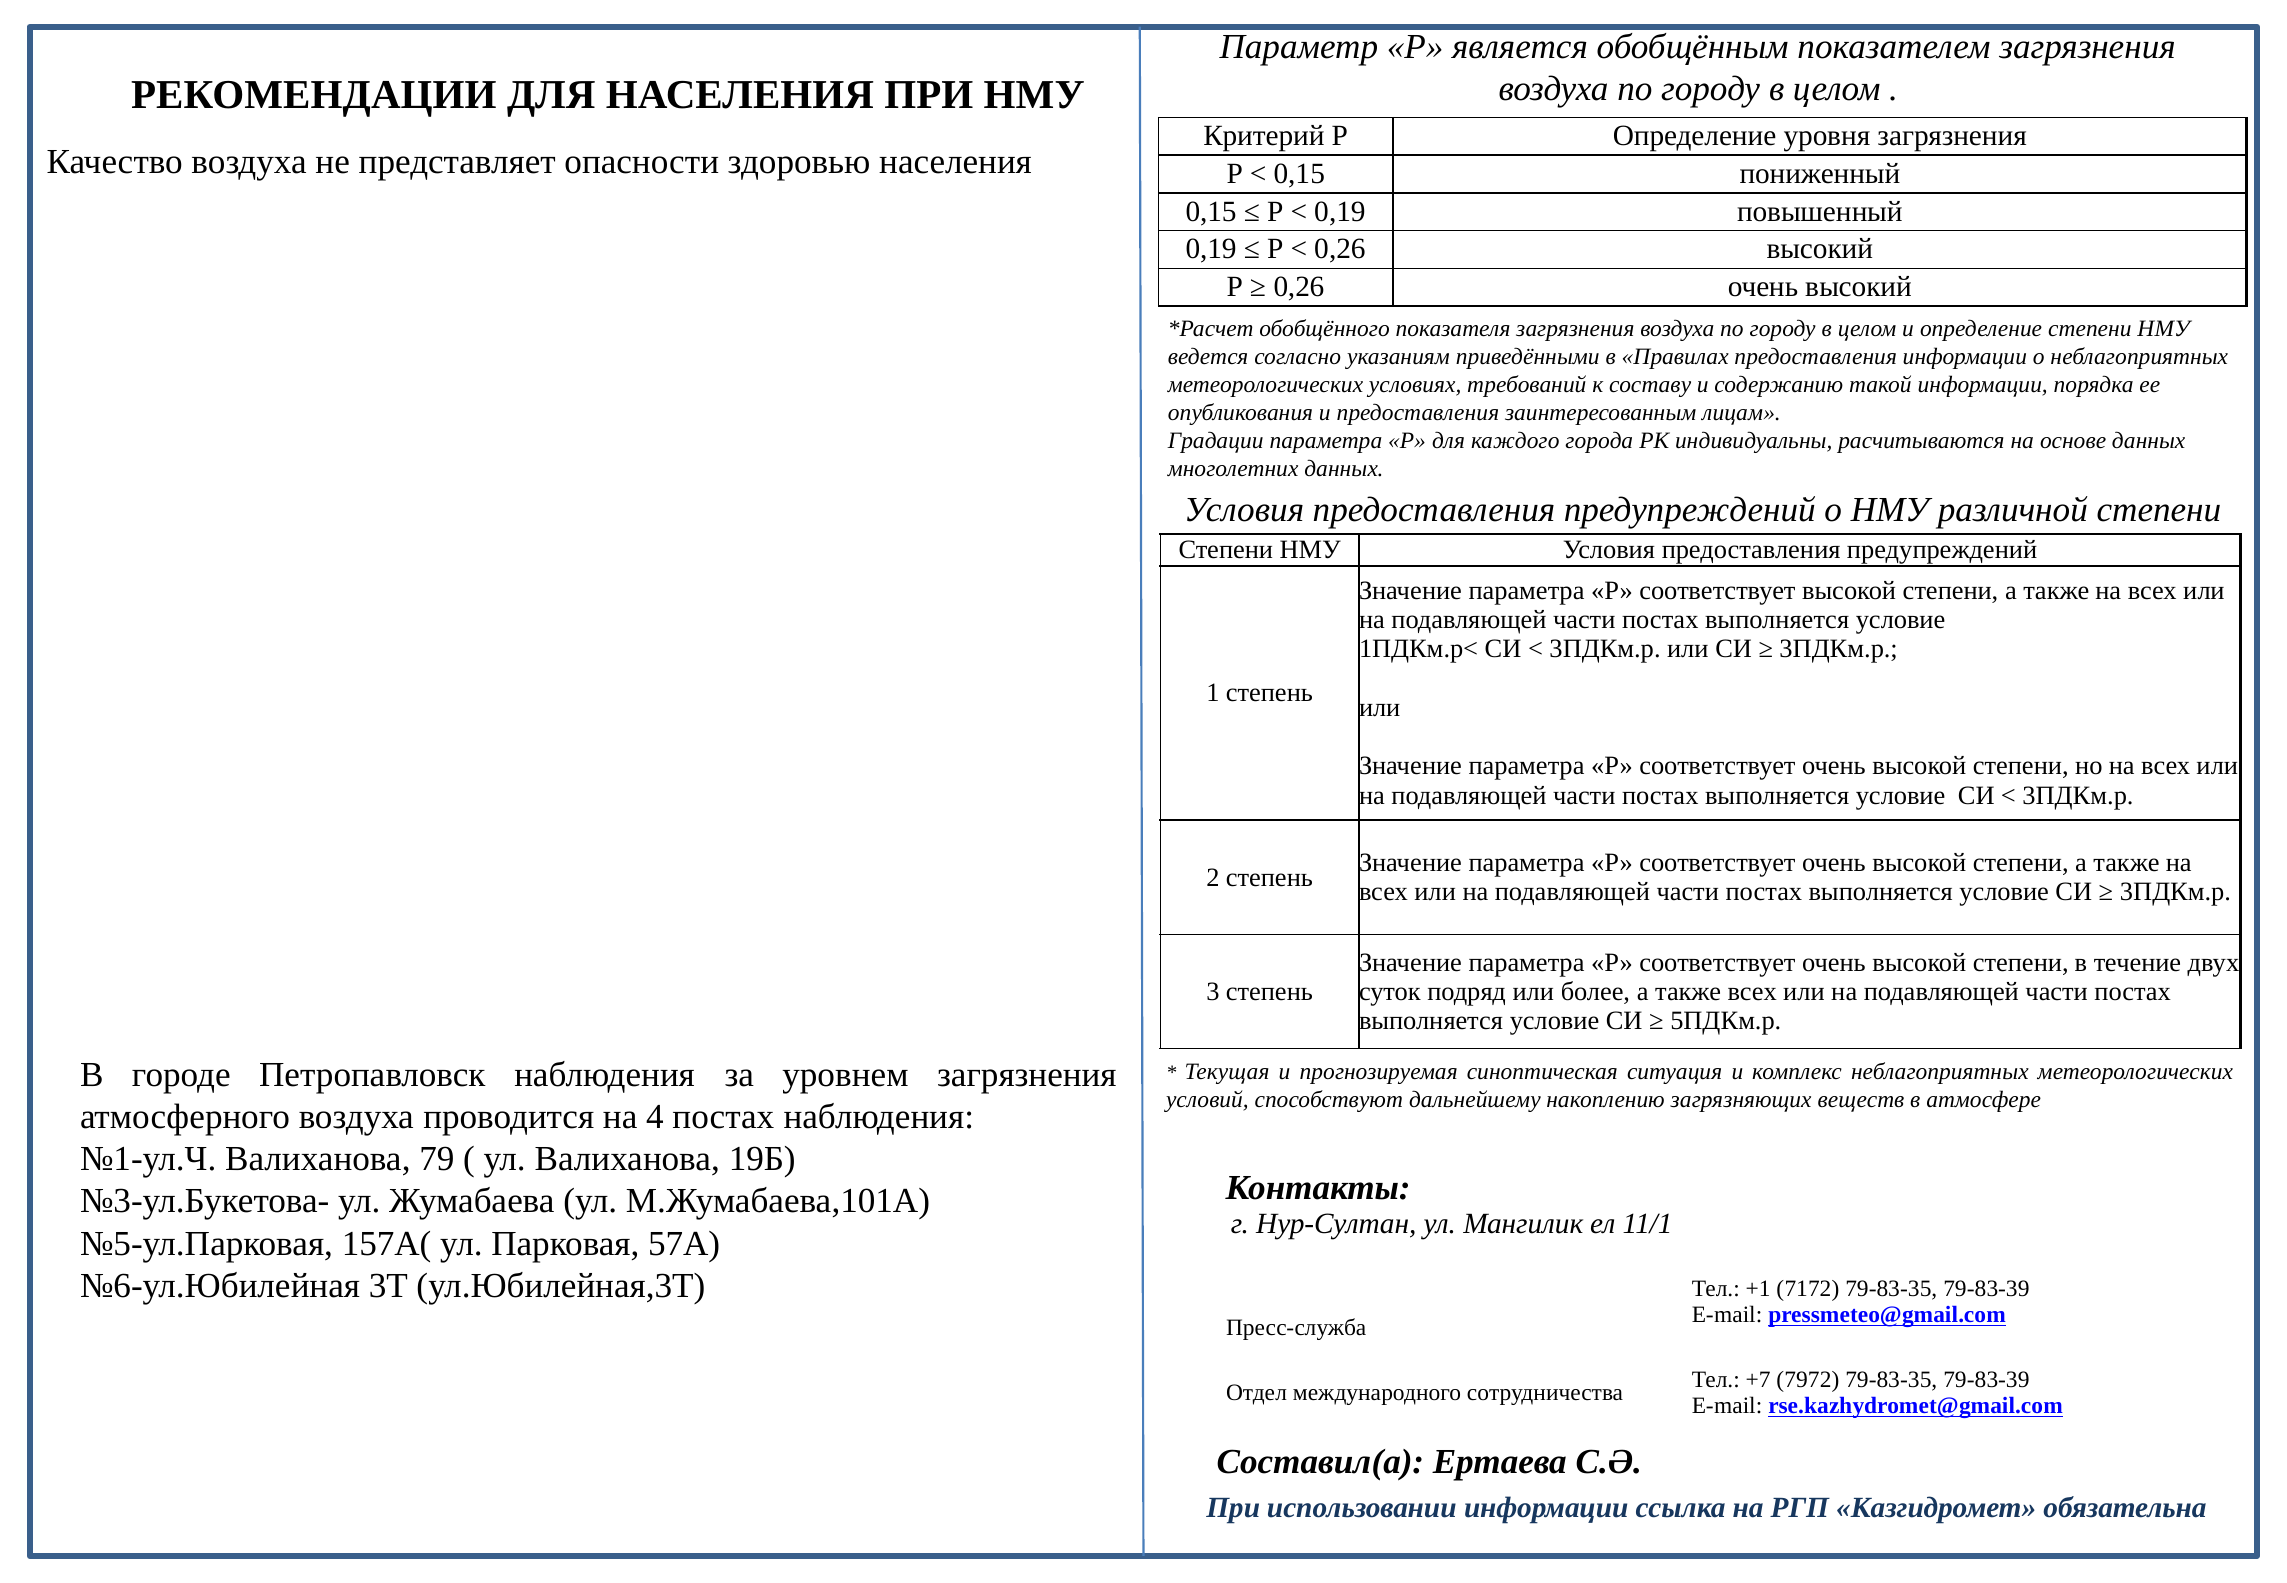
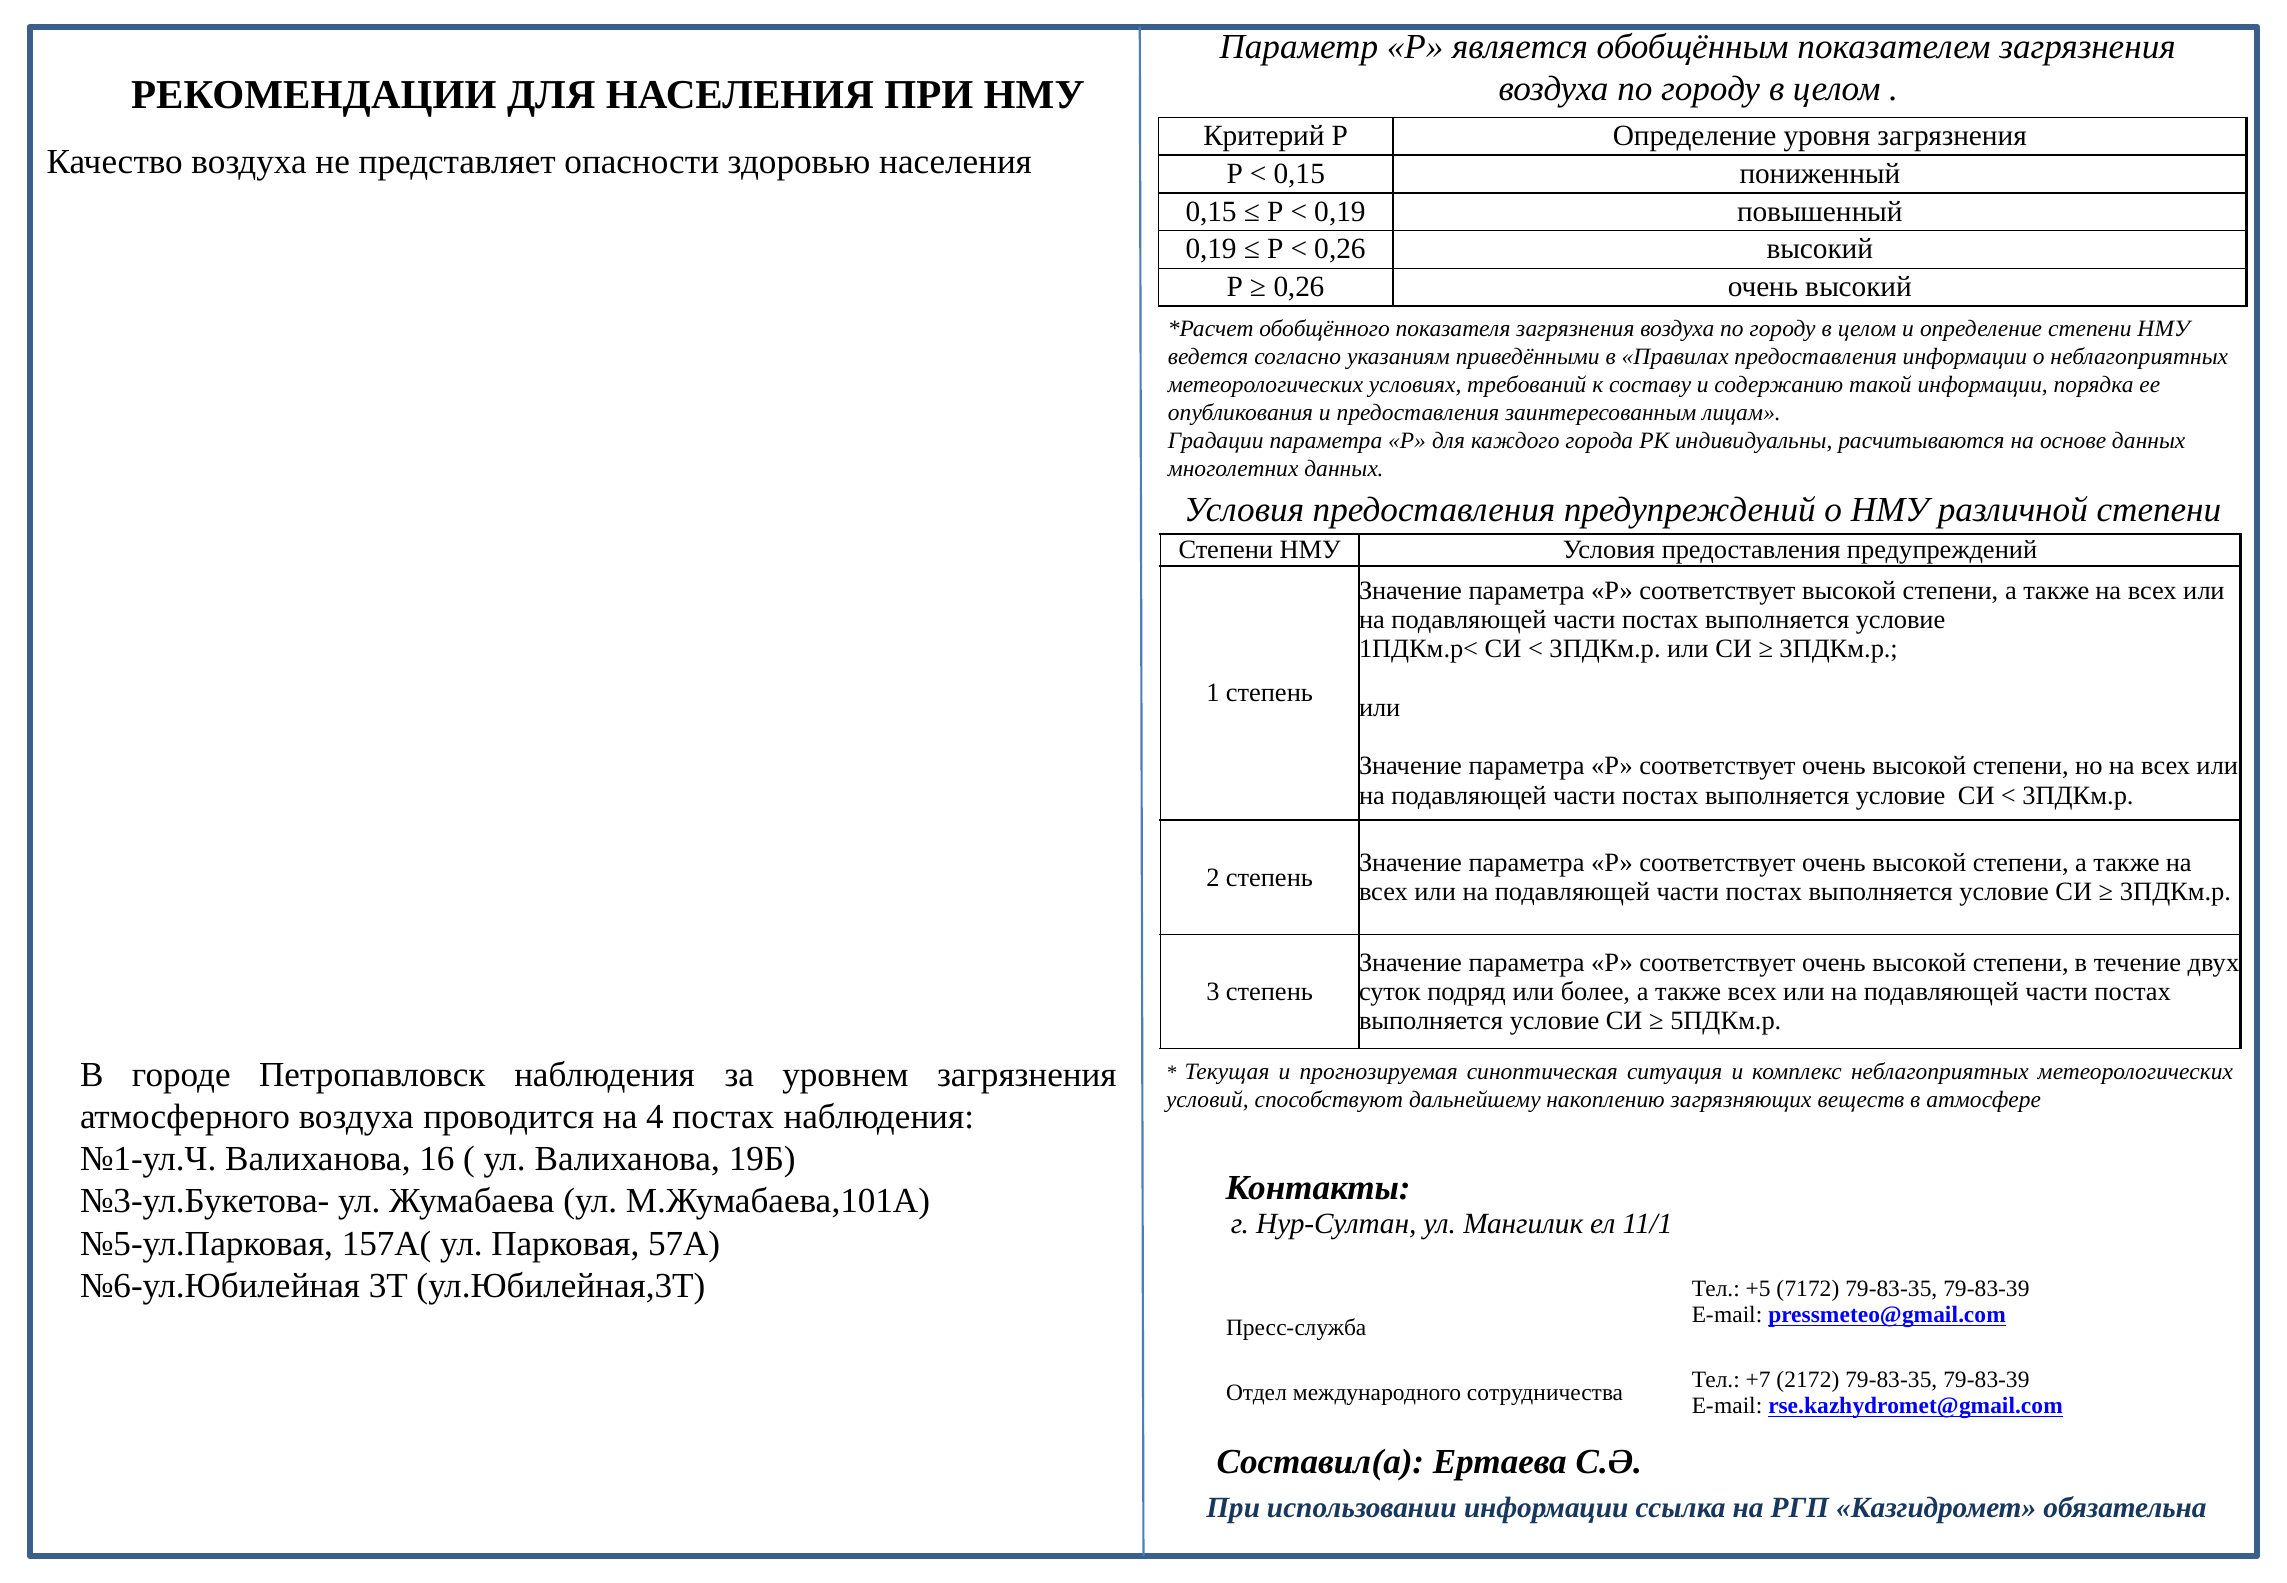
79: 79 -> 16
+1: +1 -> +5
7972: 7972 -> 2172
